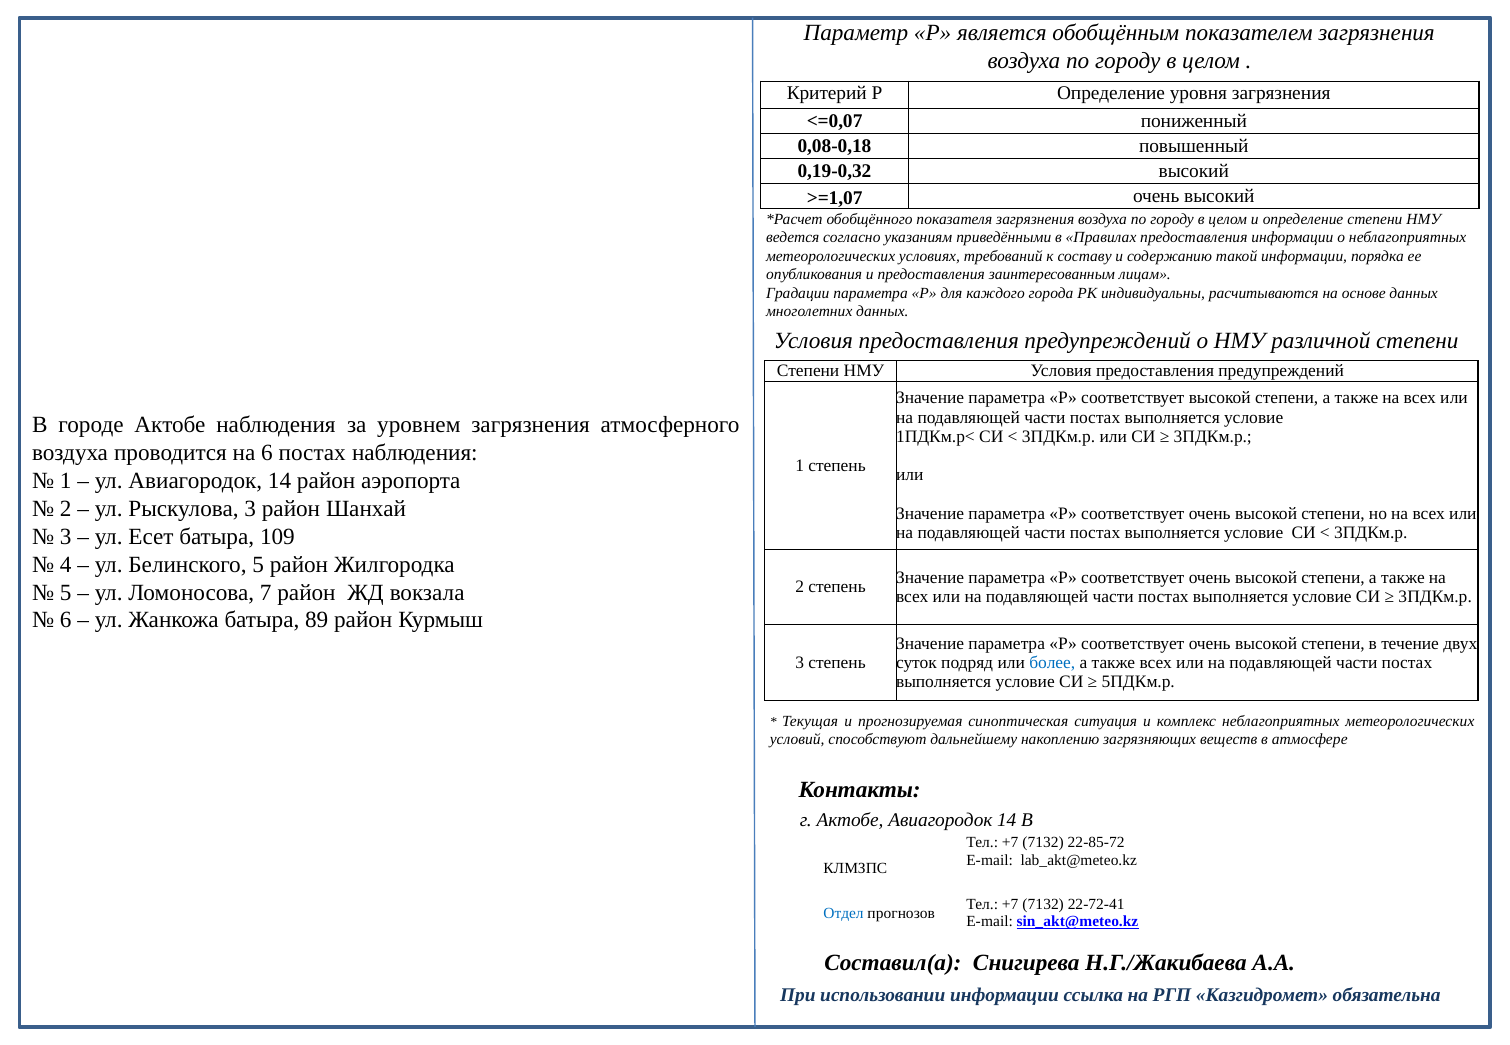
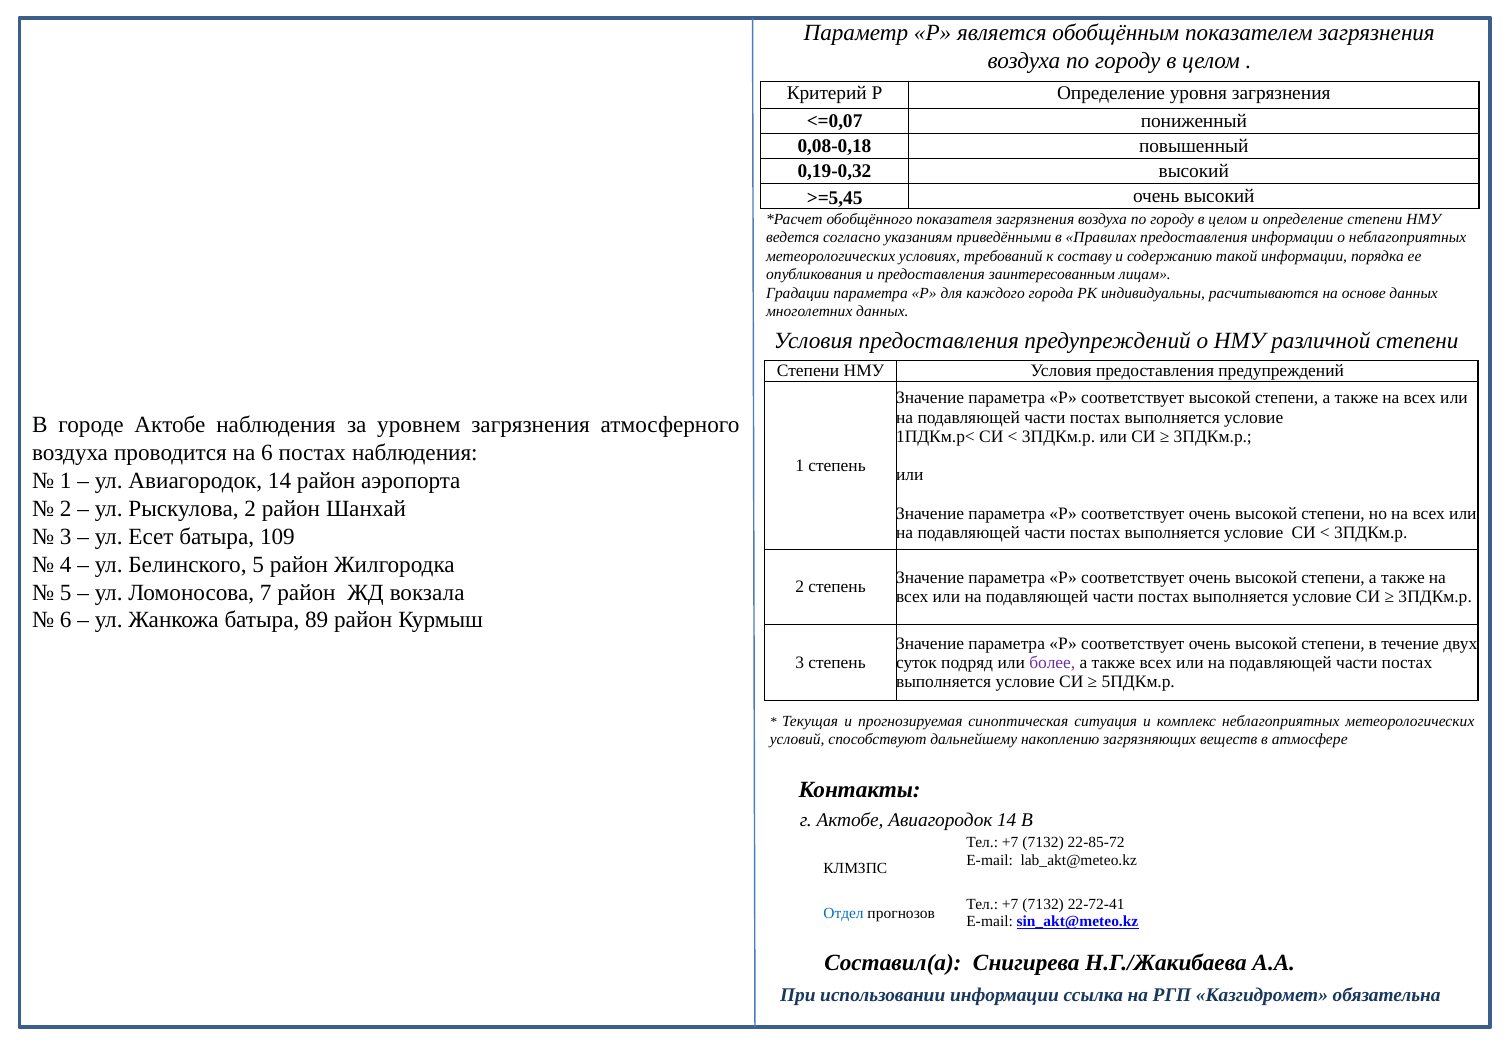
>=1,07: >=1,07 -> >=5,45
Рыскулова 3: 3 -> 2
более colour: blue -> purple
